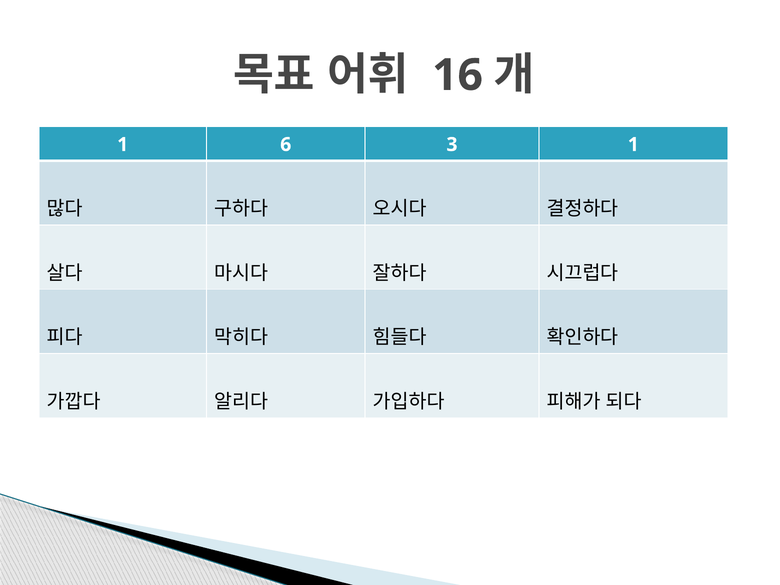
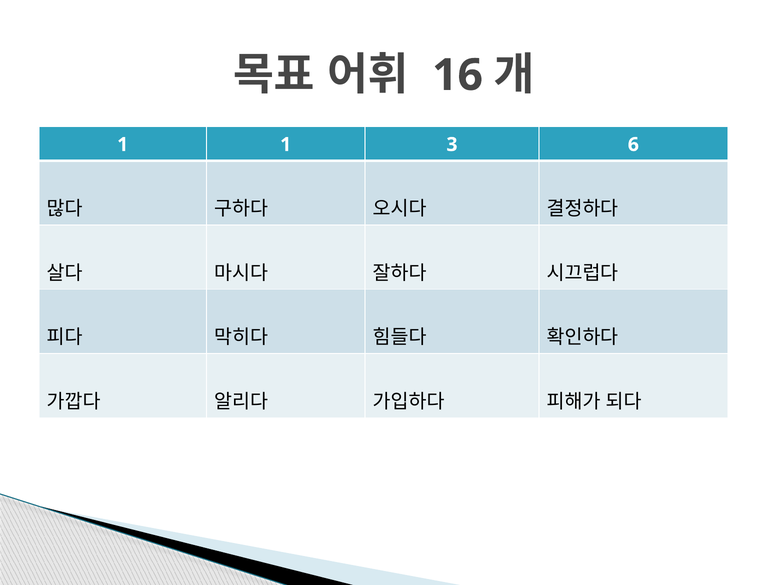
1 6: 6 -> 1
3 1: 1 -> 6
